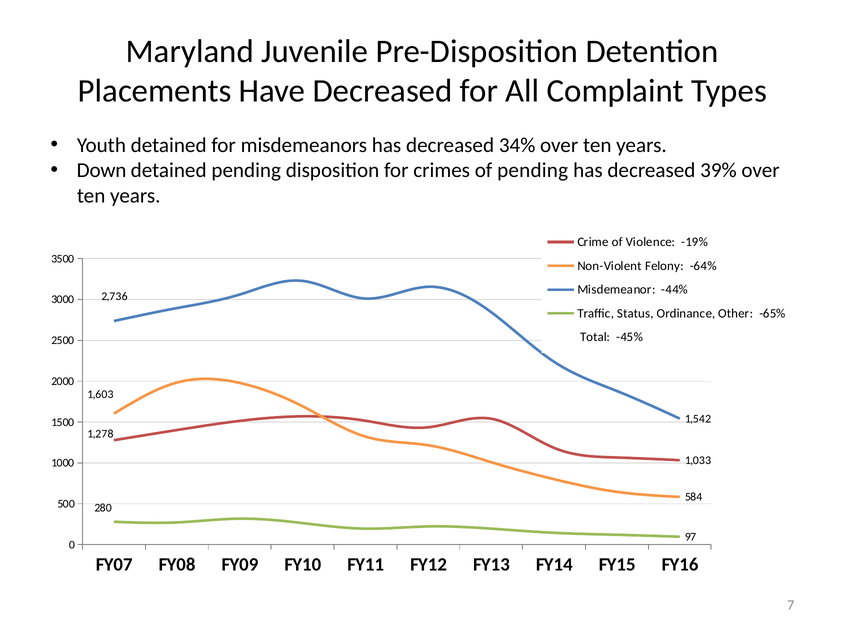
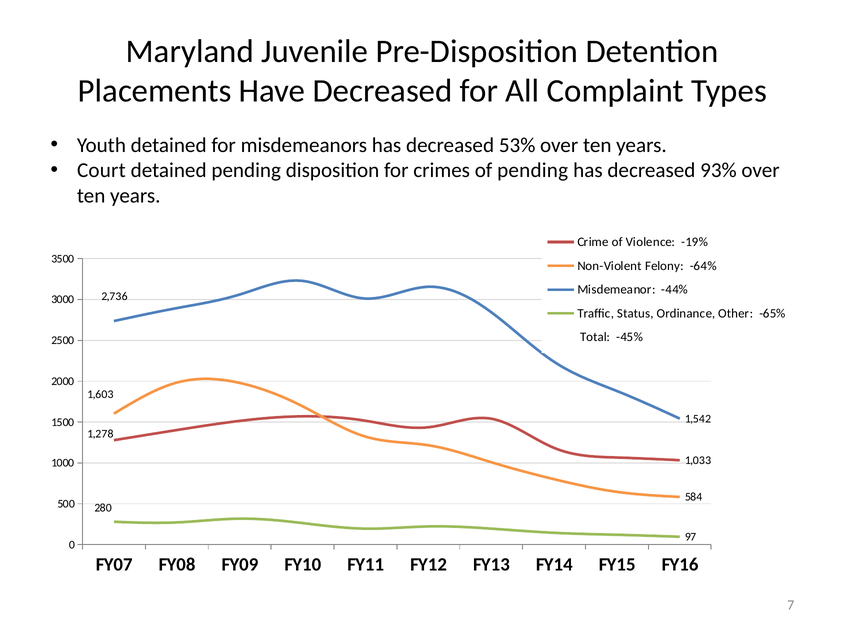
34%: 34% -> 53%
Down: Down -> Court
39%: 39% -> 93%
